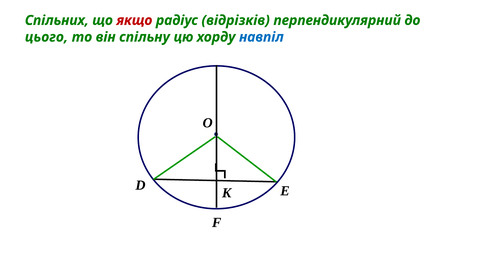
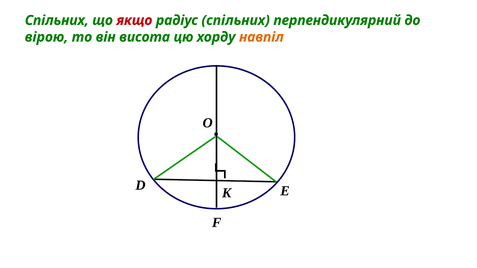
радіус відрізків: відрізків -> спільних
цього: цього -> вірою
спільну: спільну -> висота
навпіл colour: blue -> orange
